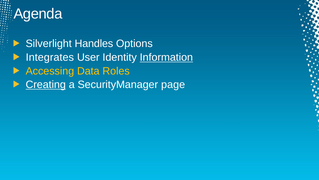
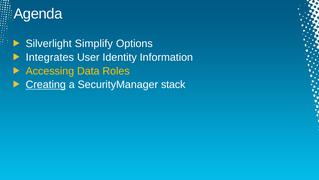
Handles: Handles -> Simplify
Information underline: present -> none
page: page -> stack
